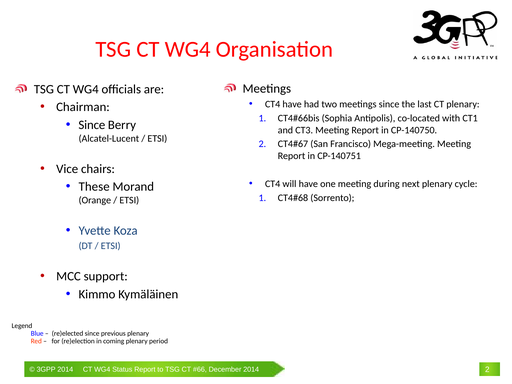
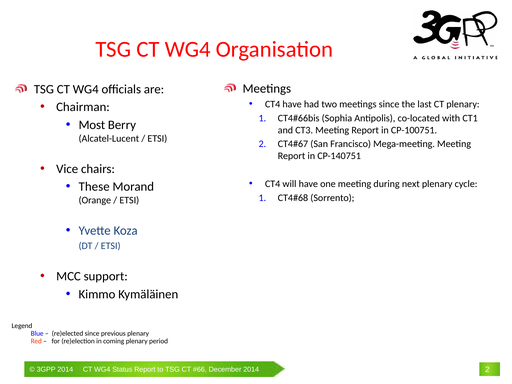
Since at (92, 125): Since -> Most
CP-140750: CP-140750 -> CP-100751
